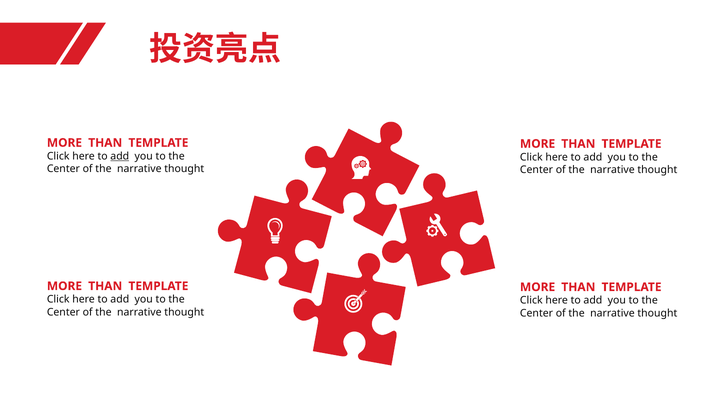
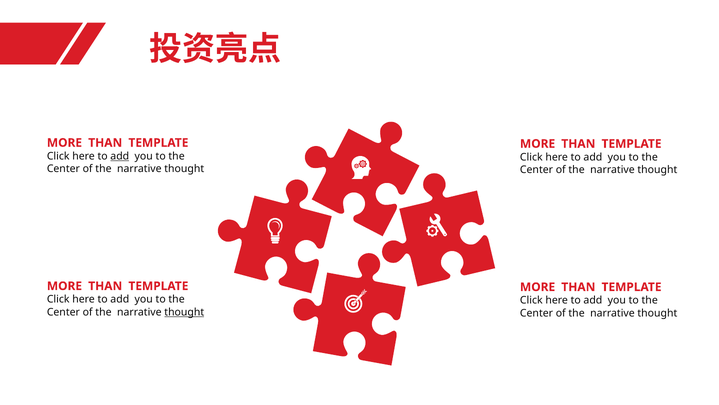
thought at (184, 312) underline: none -> present
